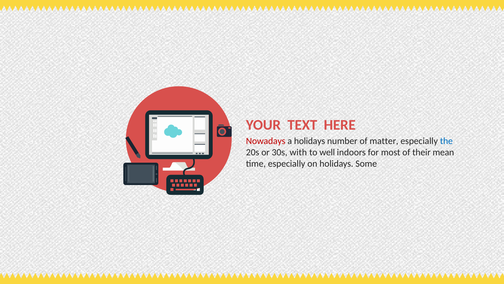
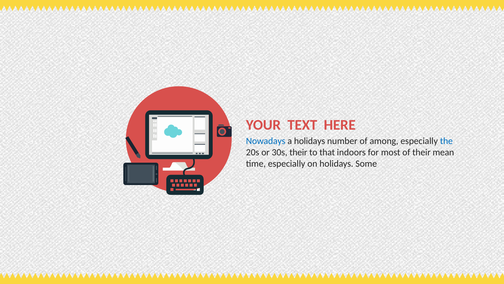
Nowadays colour: red -> blue
matter: matter -> among
30s with: with -> their
well: well -> that
